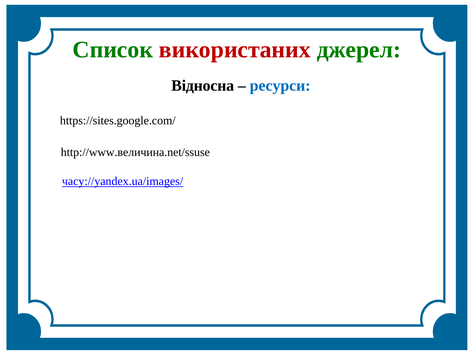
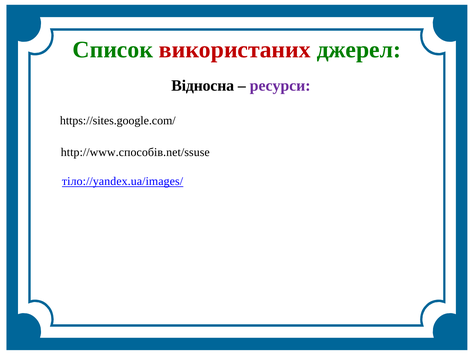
ресурси colour: blue -> purple
http://www.величина.net/ssuse: http://www.величина.net/ssuse -> http://www.способів.net/ssuse
часу://yandex.ua/images/: часу://yandex.ua/images/ -> тіло://yandex.ua/images/
